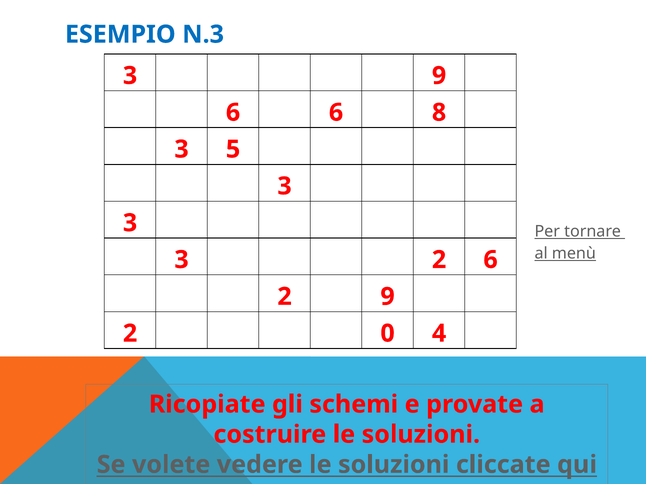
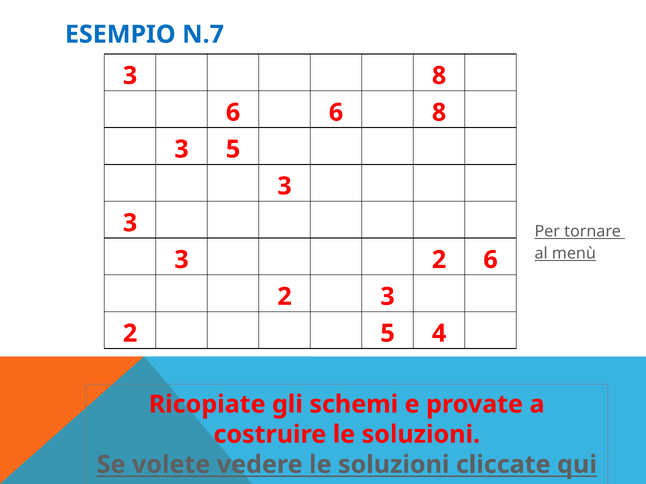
N.3: N.3 -> N.7
3 9: 9 -> 8
2 9: 9 -> 3
2 0: 0 -> 5
